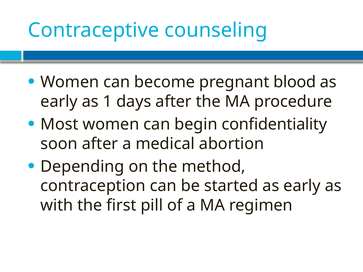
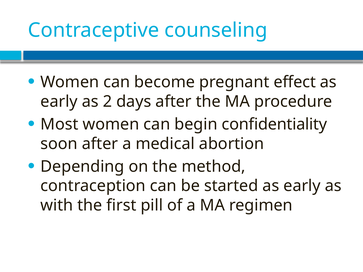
blood: blood -> effect
1: 1 -> 2
